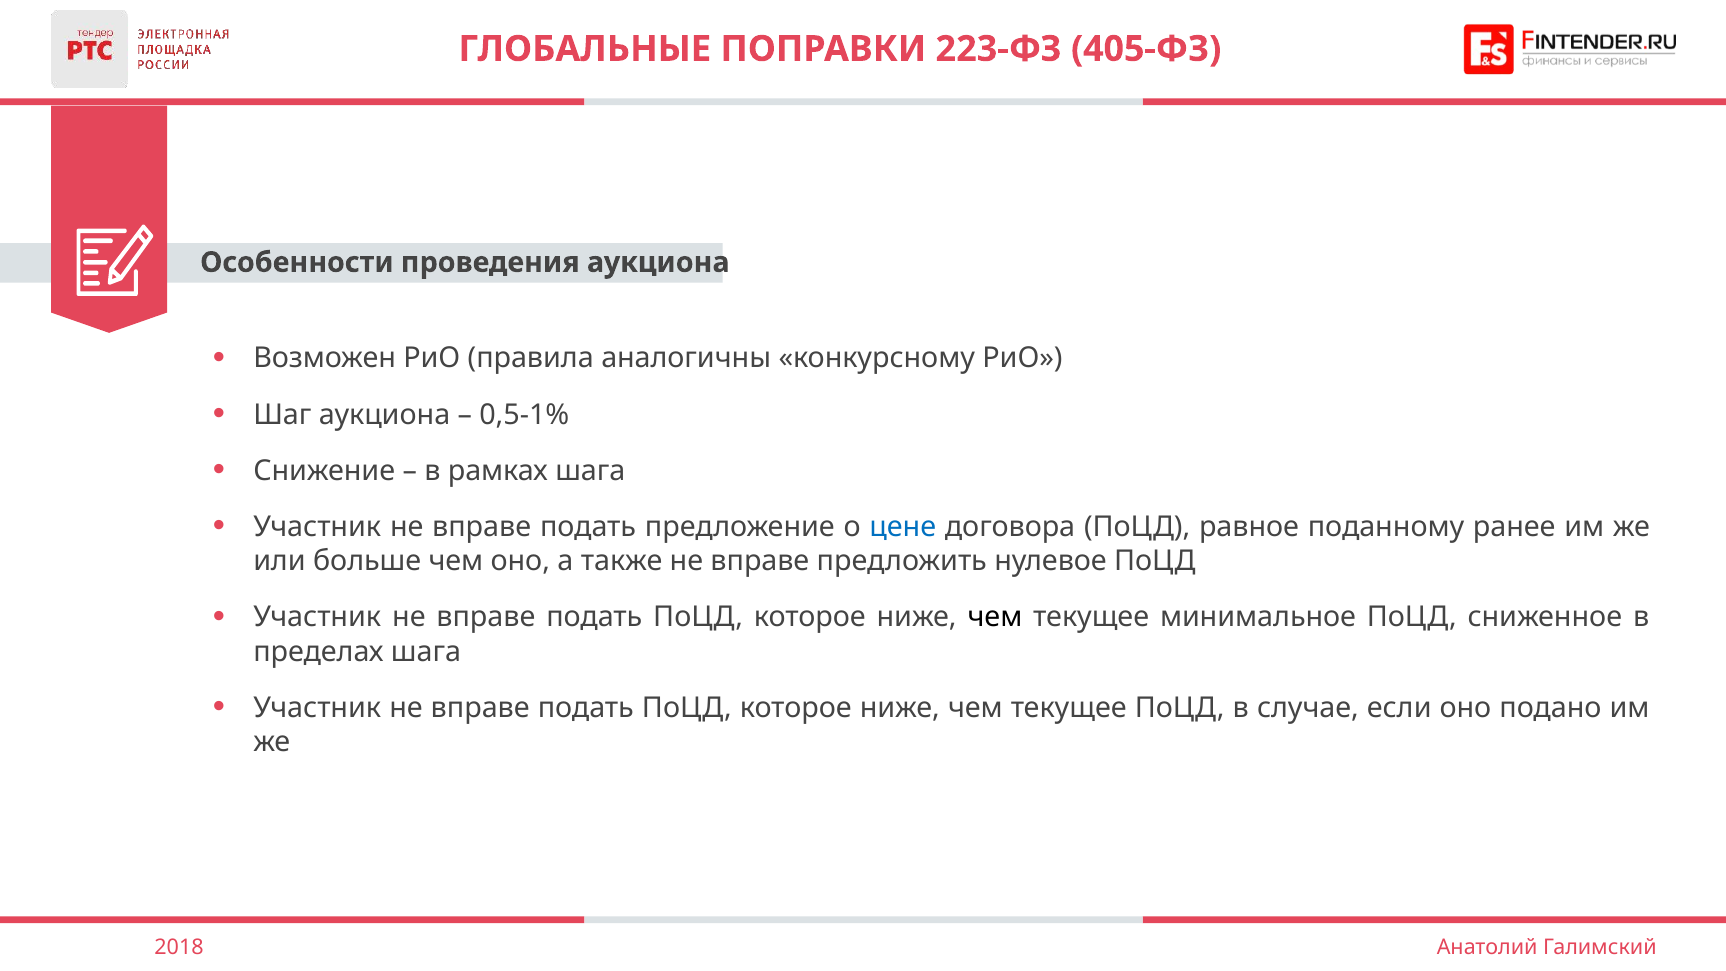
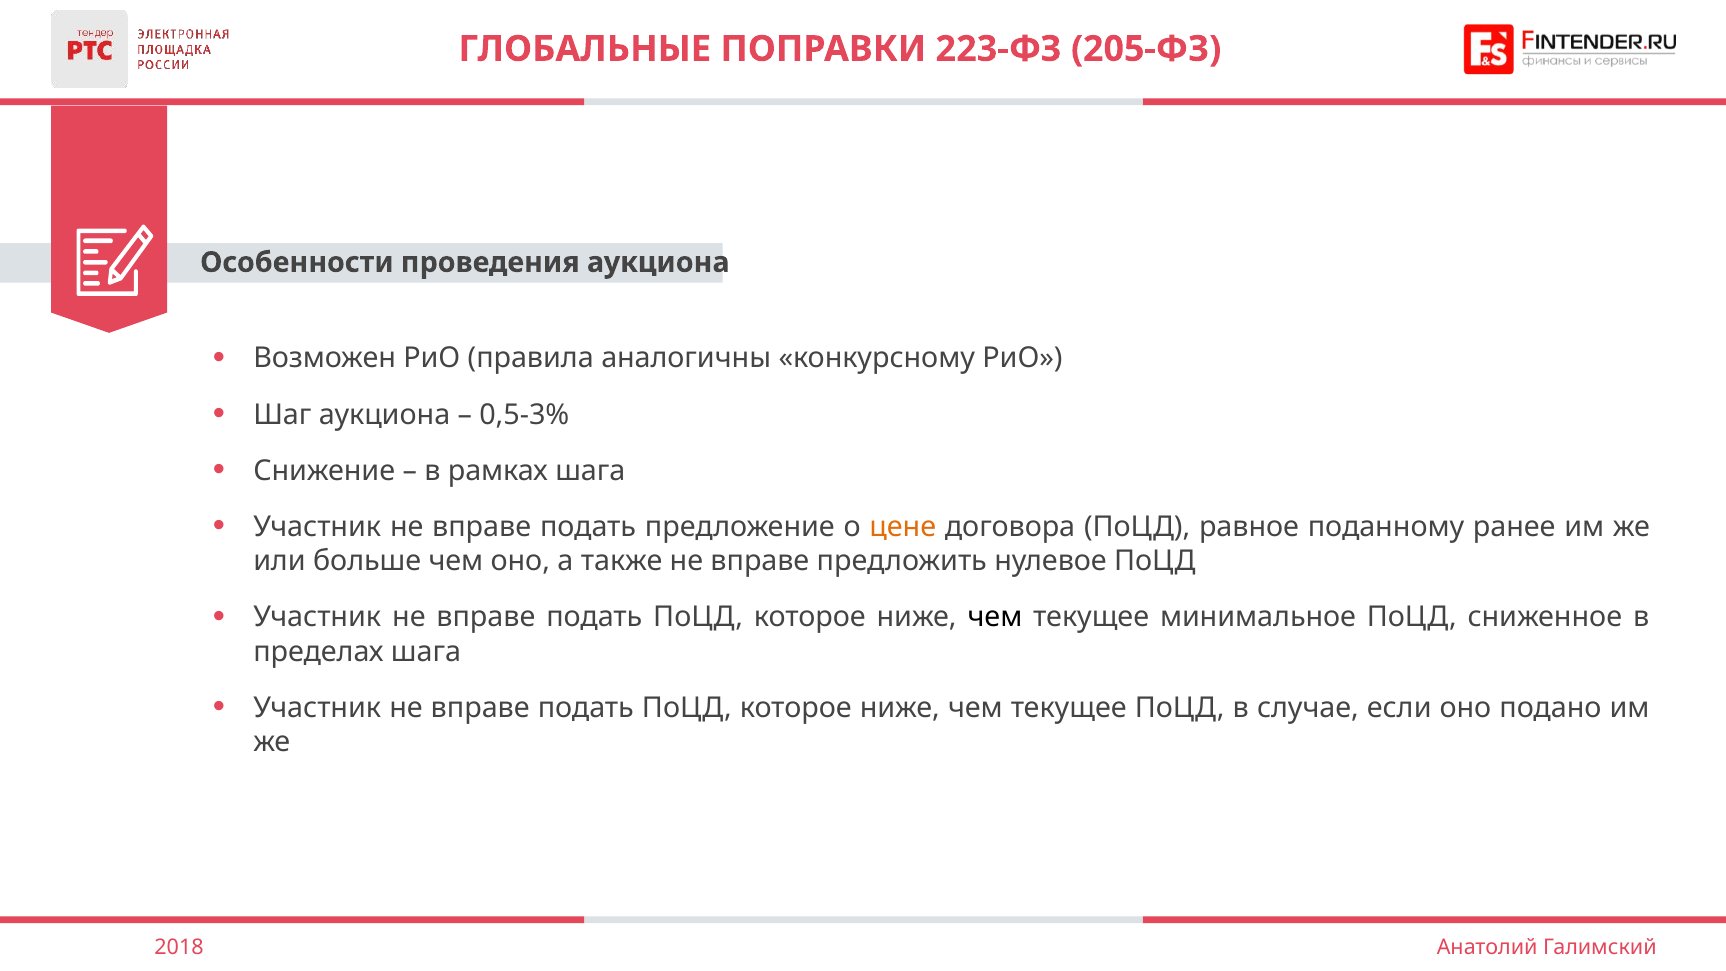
405-ФЗ: 405-ФЗ -> 205-ФЗ
0,5-1%: 0,5-1% -> 0,5-3%
цене colour: blue -> orange
